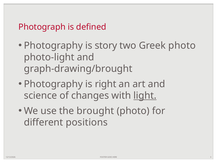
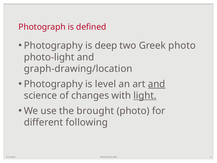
story: story -> deep
graph-drawing/brought: graph-drawing/brought -> graph-drawing/location
right: right -> level
and at (157, 84) underline: none -> present
positions: positions -> following
